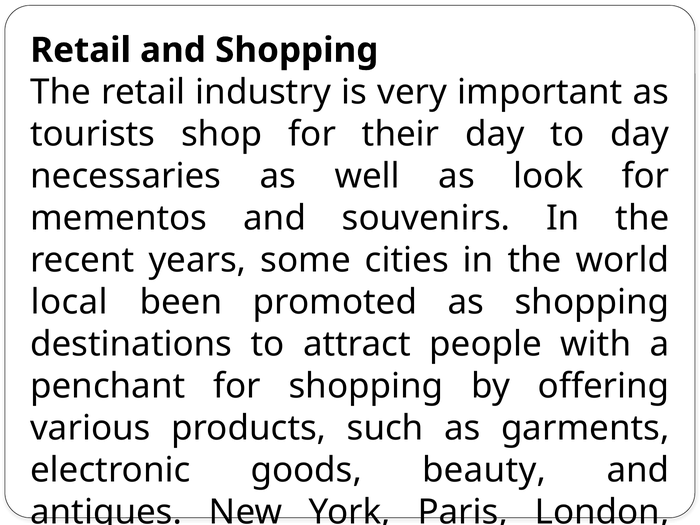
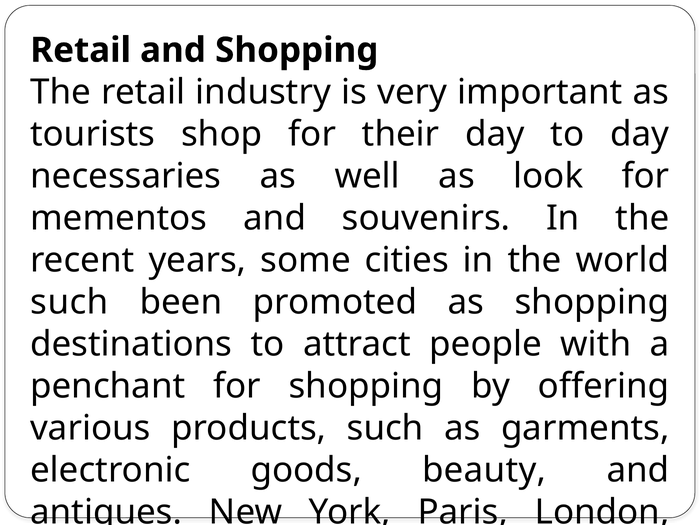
local at (69, 302): local -> such
